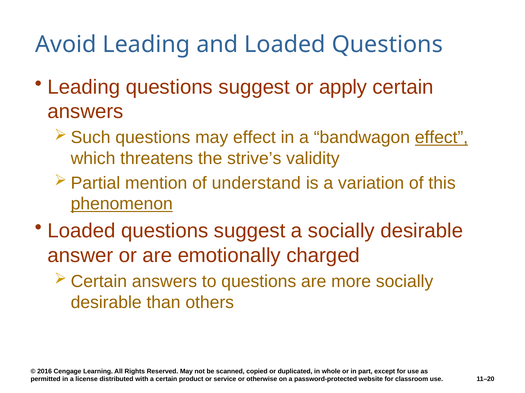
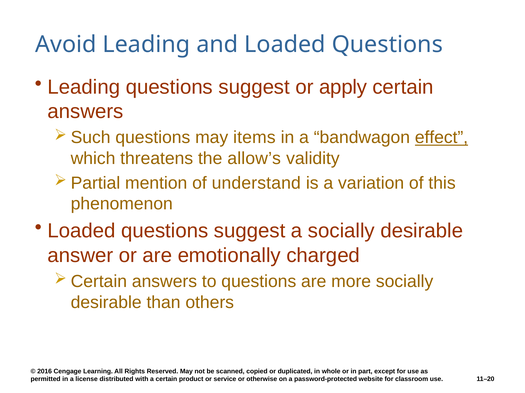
may effect: effect -> items
strive’s: strive’s -> allow’s
phenomenon underline: present -> none
